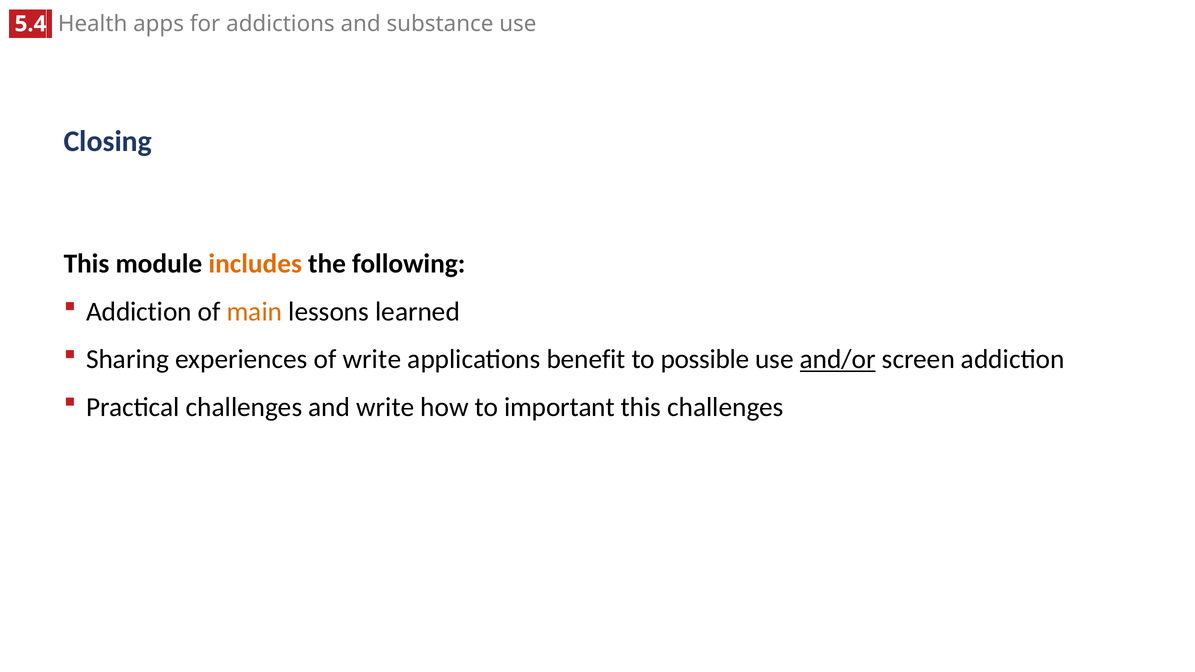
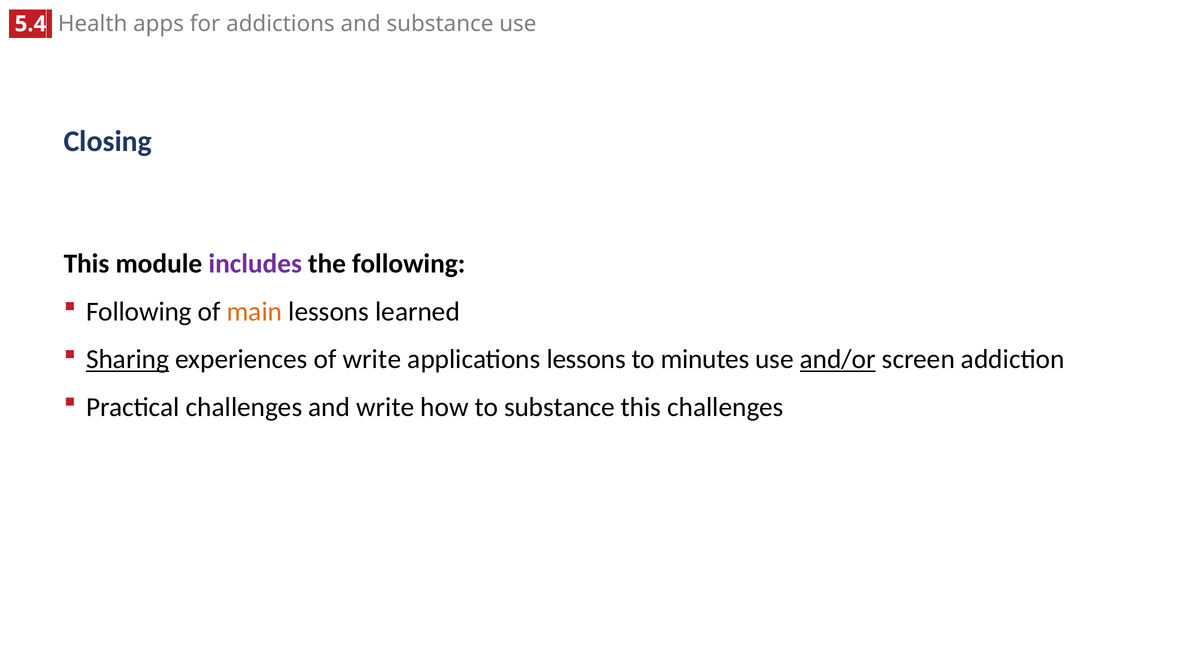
includes colour: orange -> purple
Addiction at (139, 312): Addiction -> Following
Sharing underline: none -> present
applications benefit: benefit -> lessons
possible: possible -> minutes
to important: important -> substance
